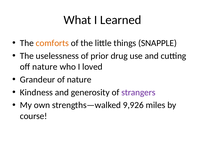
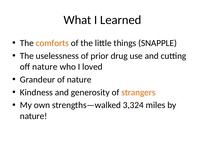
strangers colour: purple -> orange
9,926: 9,926 -> 3,324
course at (34, 116): course -> nature
